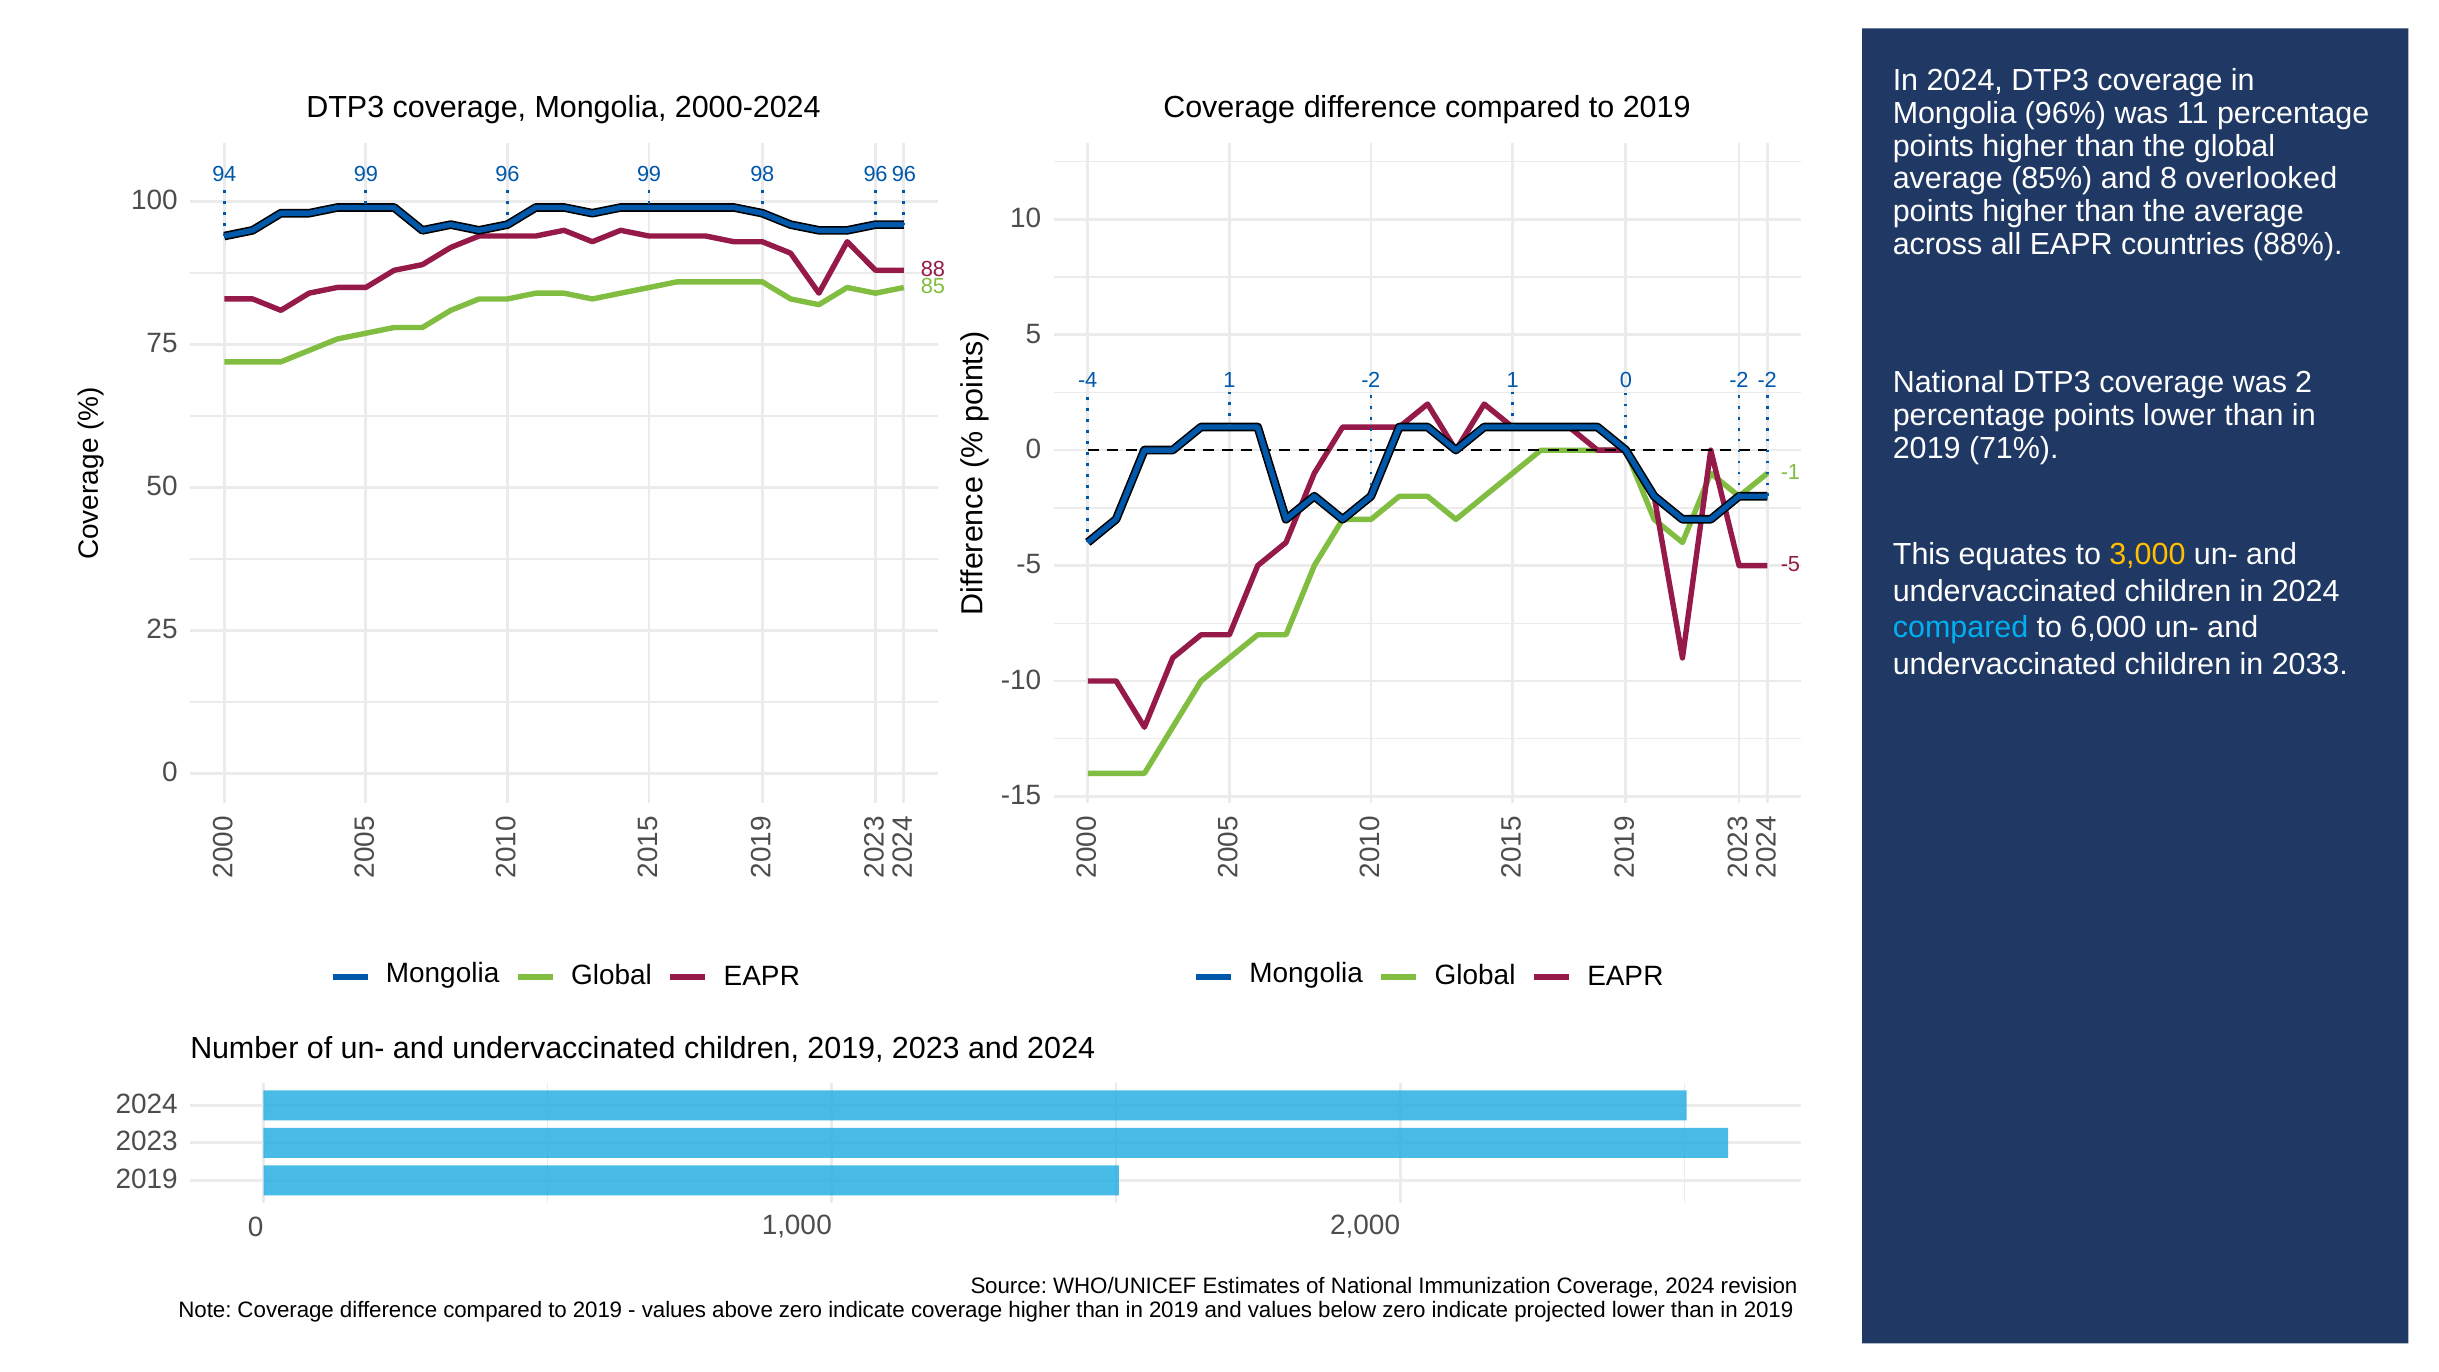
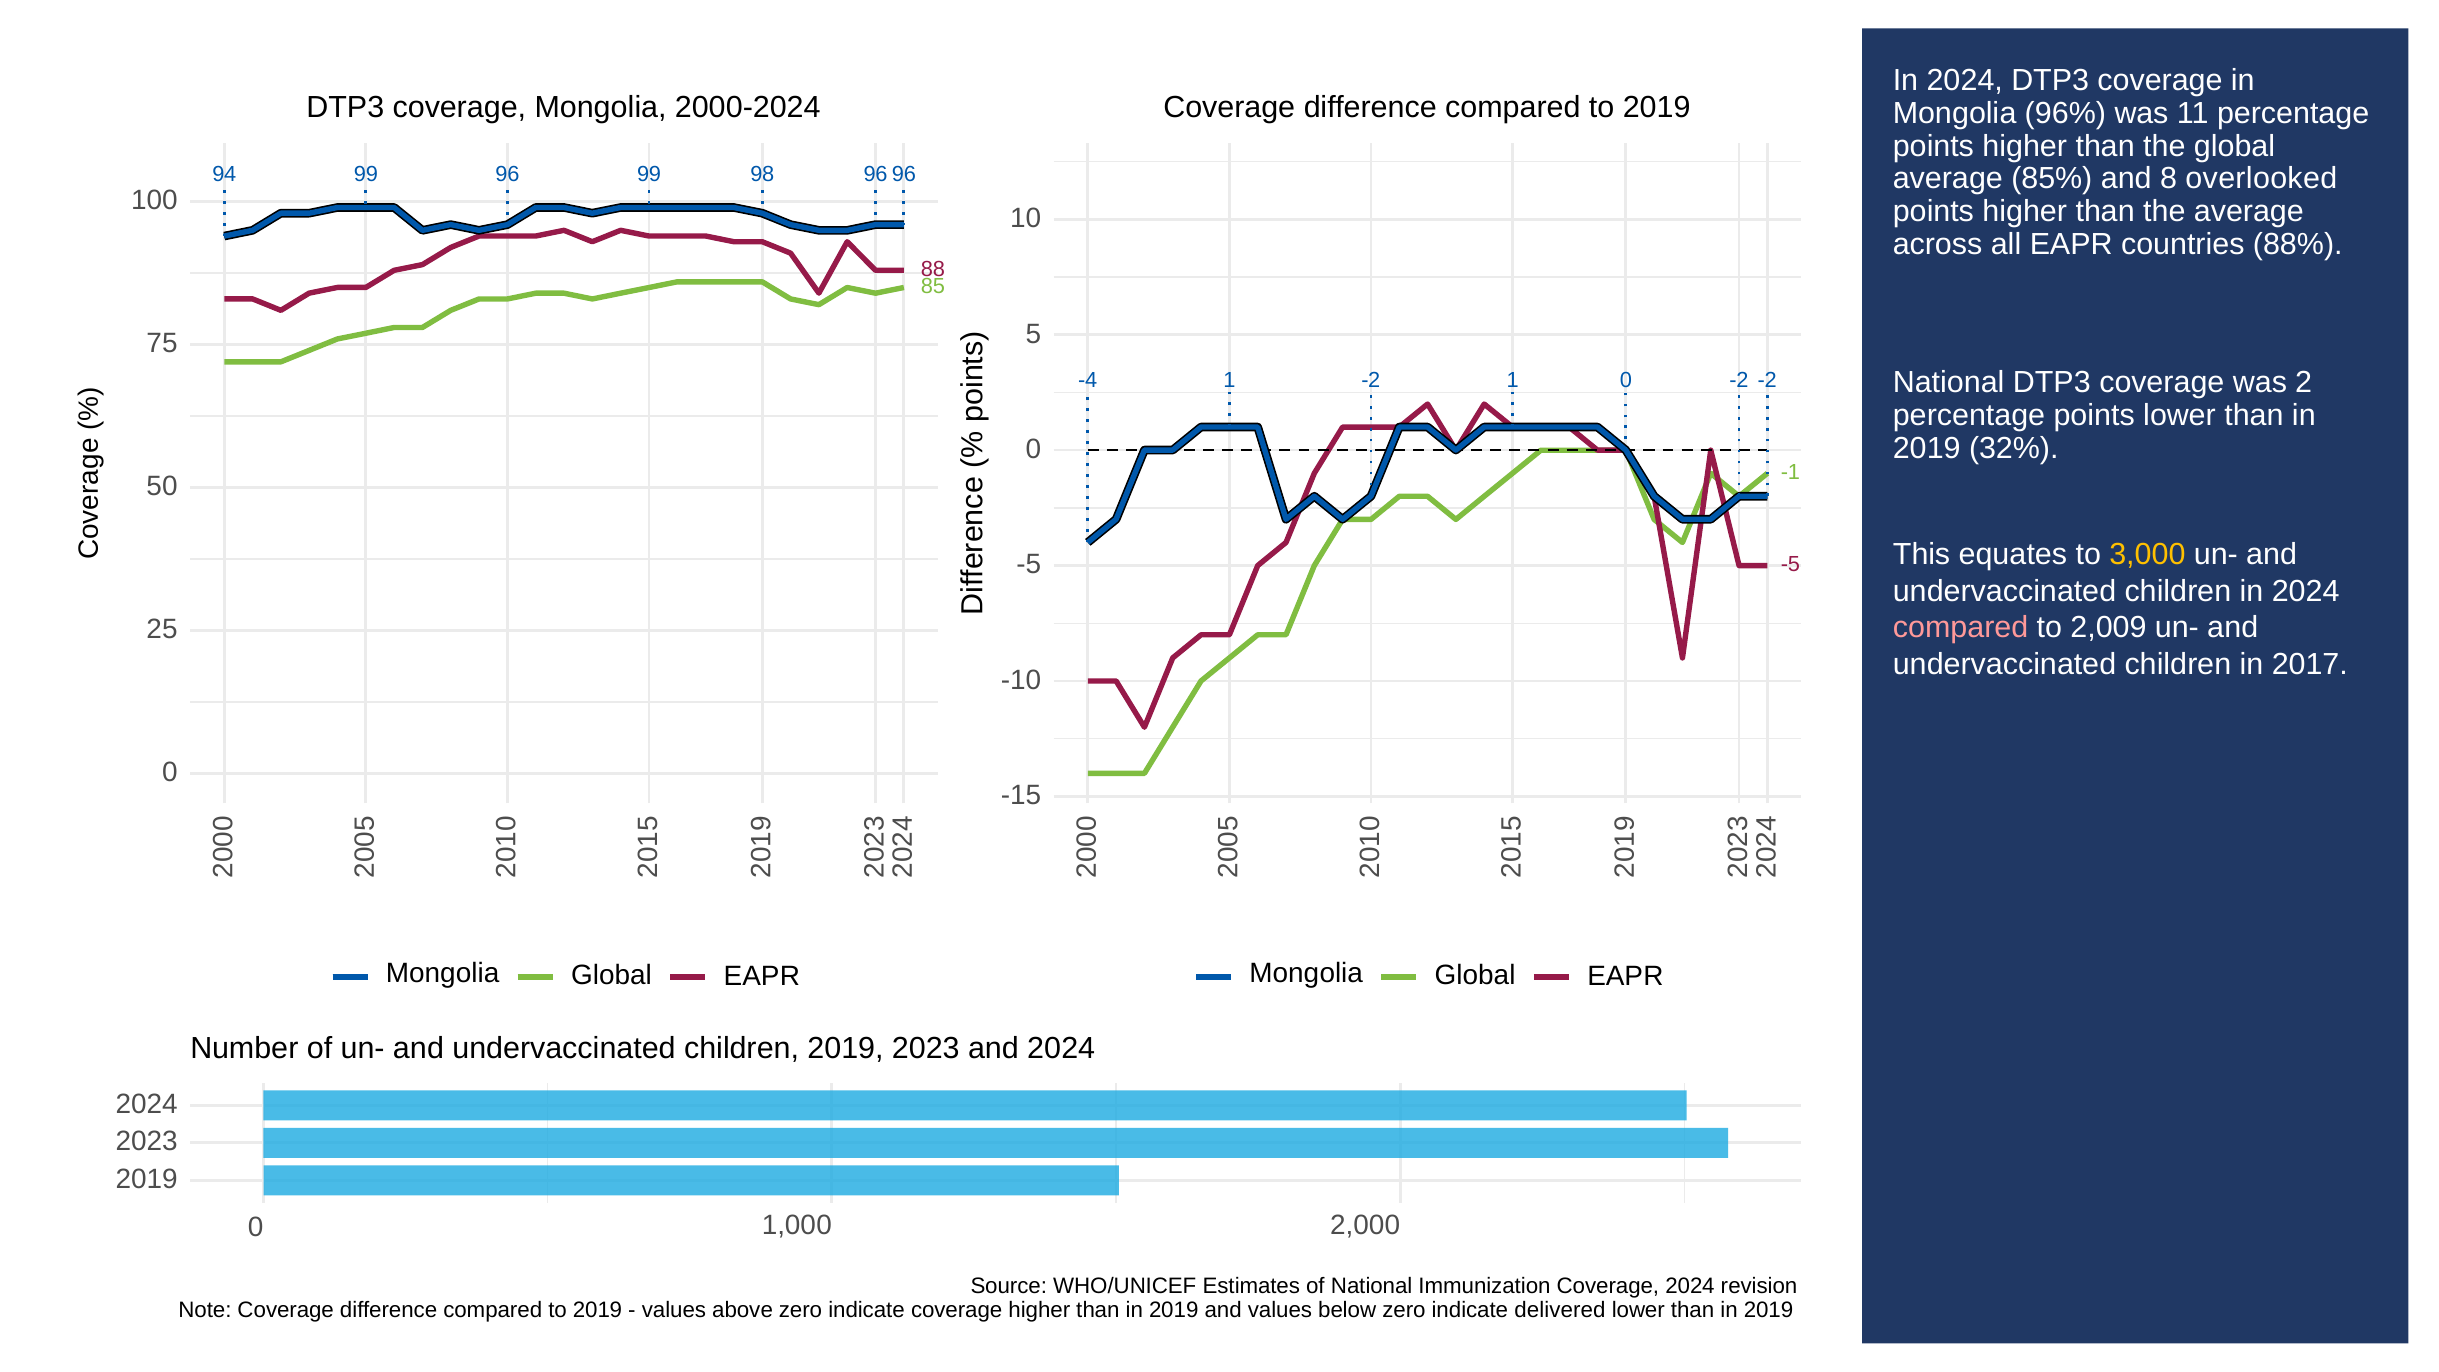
71%: 71% -> 32%
compared at (1961, 628) colour: light blue -> pink
6,000: 6,000 -> 2,009
2033: 2033 -> 2017
projected: projected -> delivered
